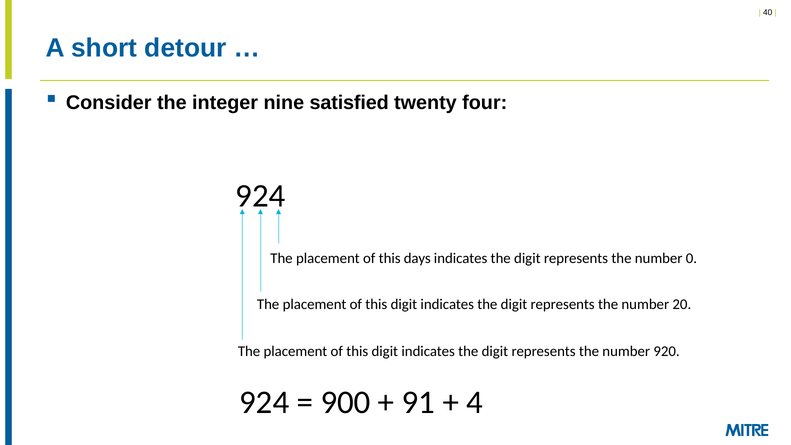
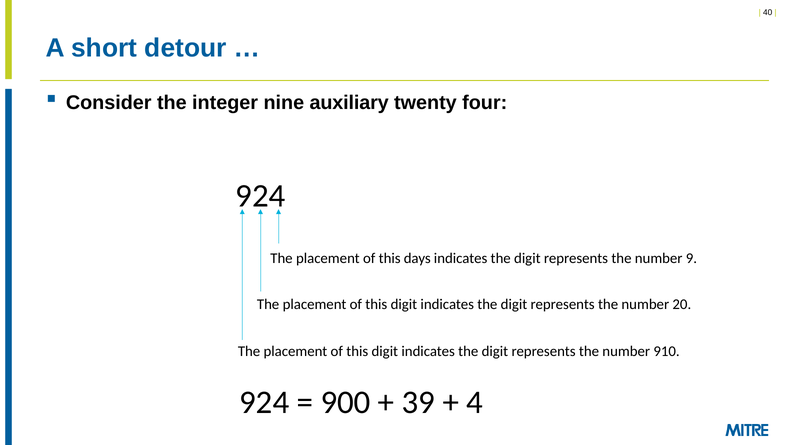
satisfied: satisfied -> auxiliary
0: 0 -> 9
920: 920 -> 910
91: 91 -> 39
